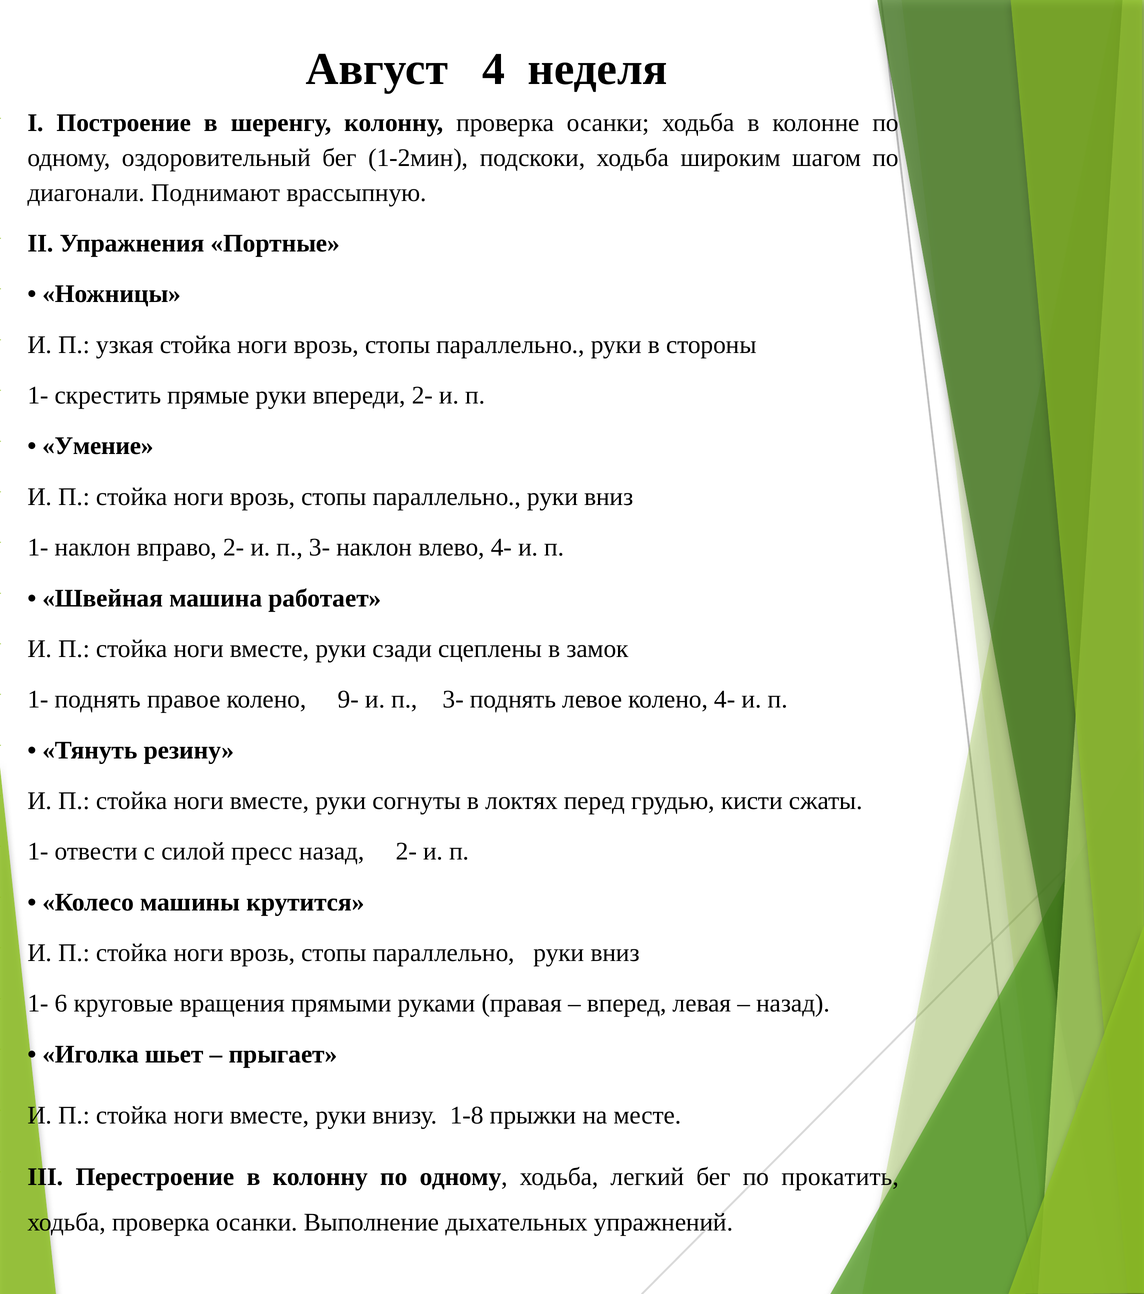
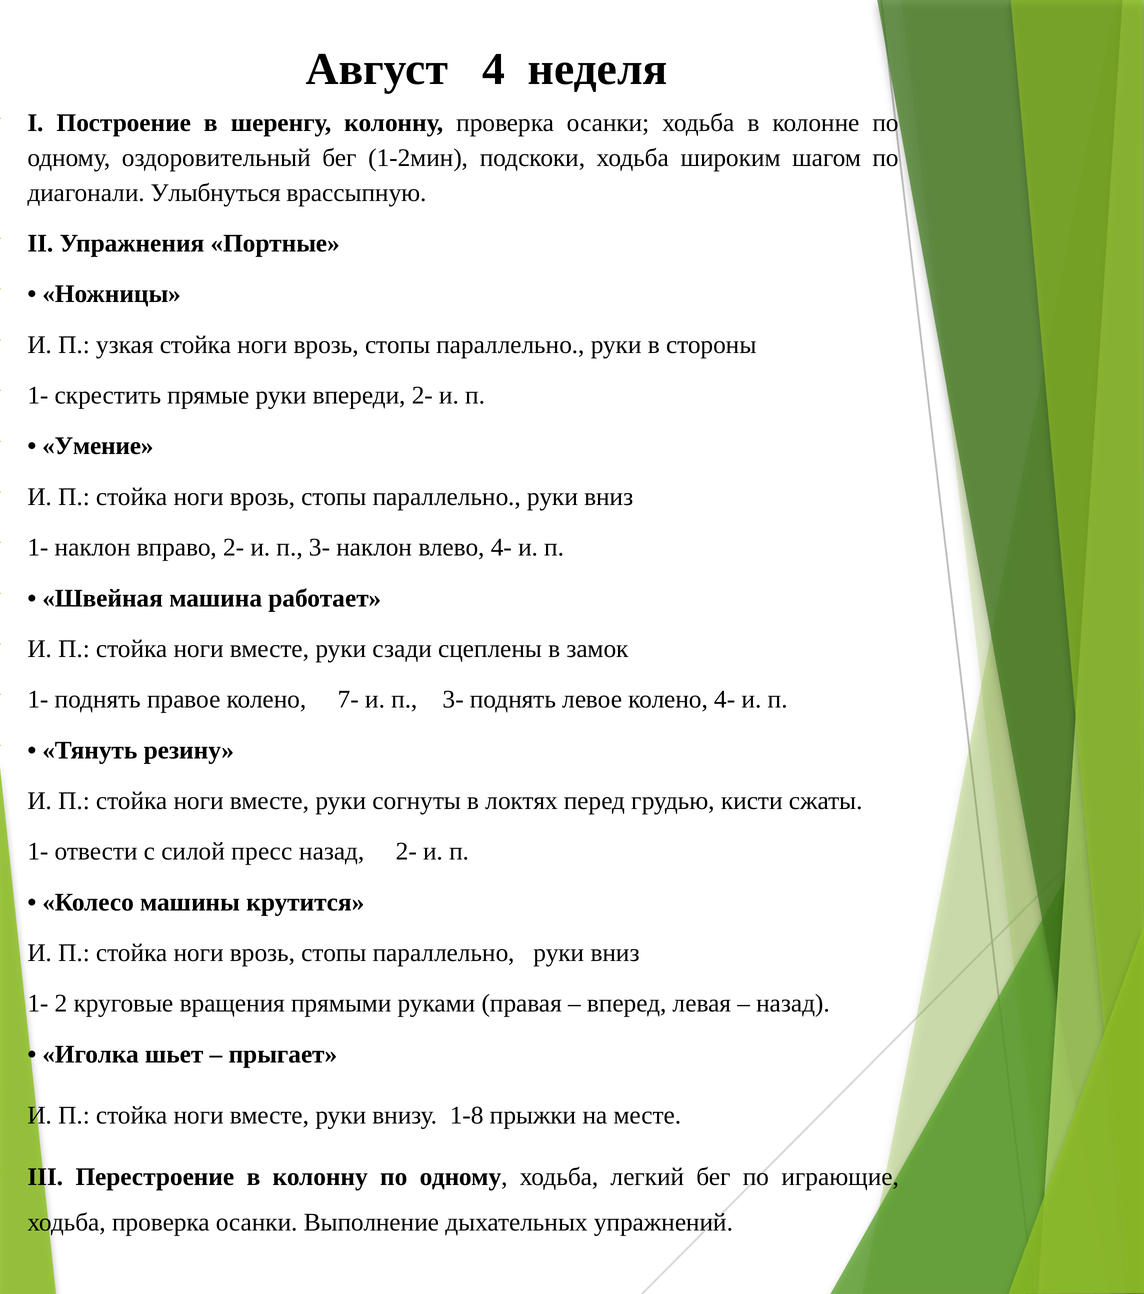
Поднимают: Поднимают -> Улыбнуться
9-: 9- -> 7-
6: 6 -> 2
прокатить: прокатить -> играющие
